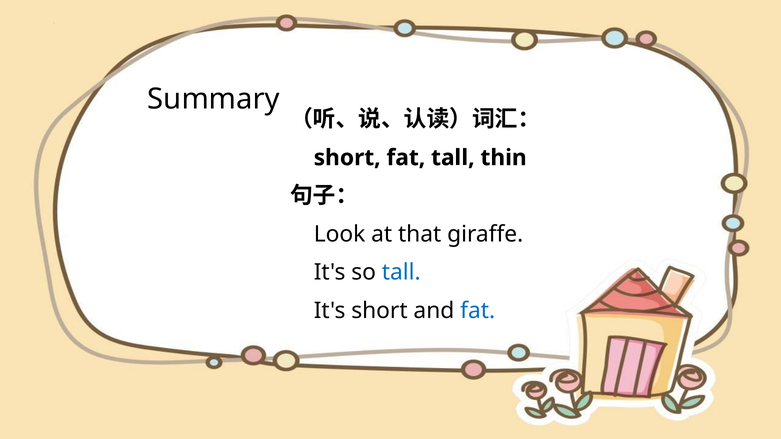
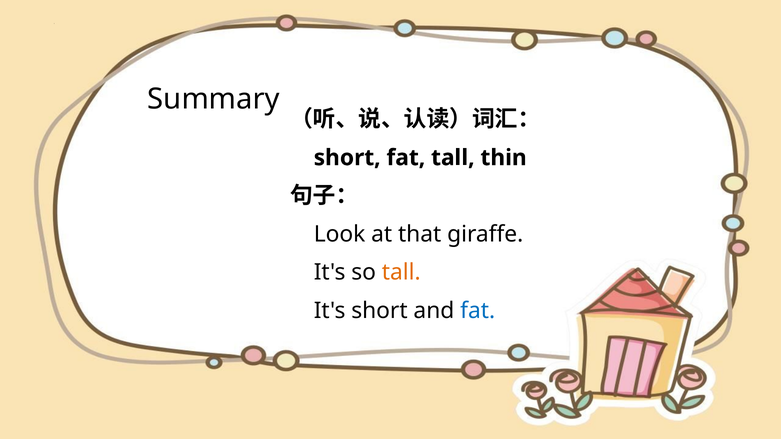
tall at (401, 273) colour: blue -> orange
